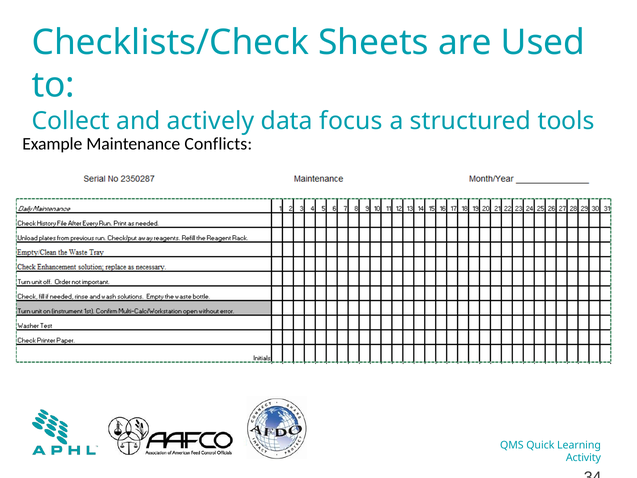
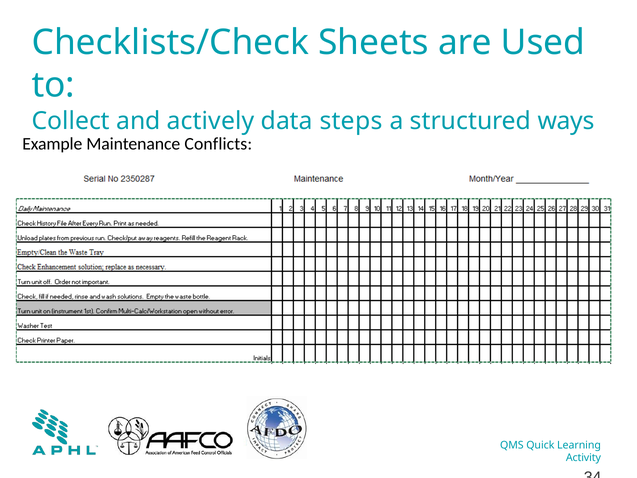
focus: focus -> steps
tools: tools -> ways
